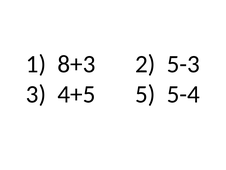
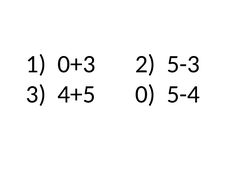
8+3: 8+3 -> 0+3
5: 5 -> 0
